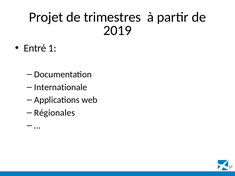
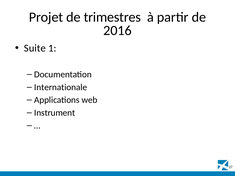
2019: 2019 -> 2016
Entré: Entré -> Suite
Régionales: Régionales -> Instrument
